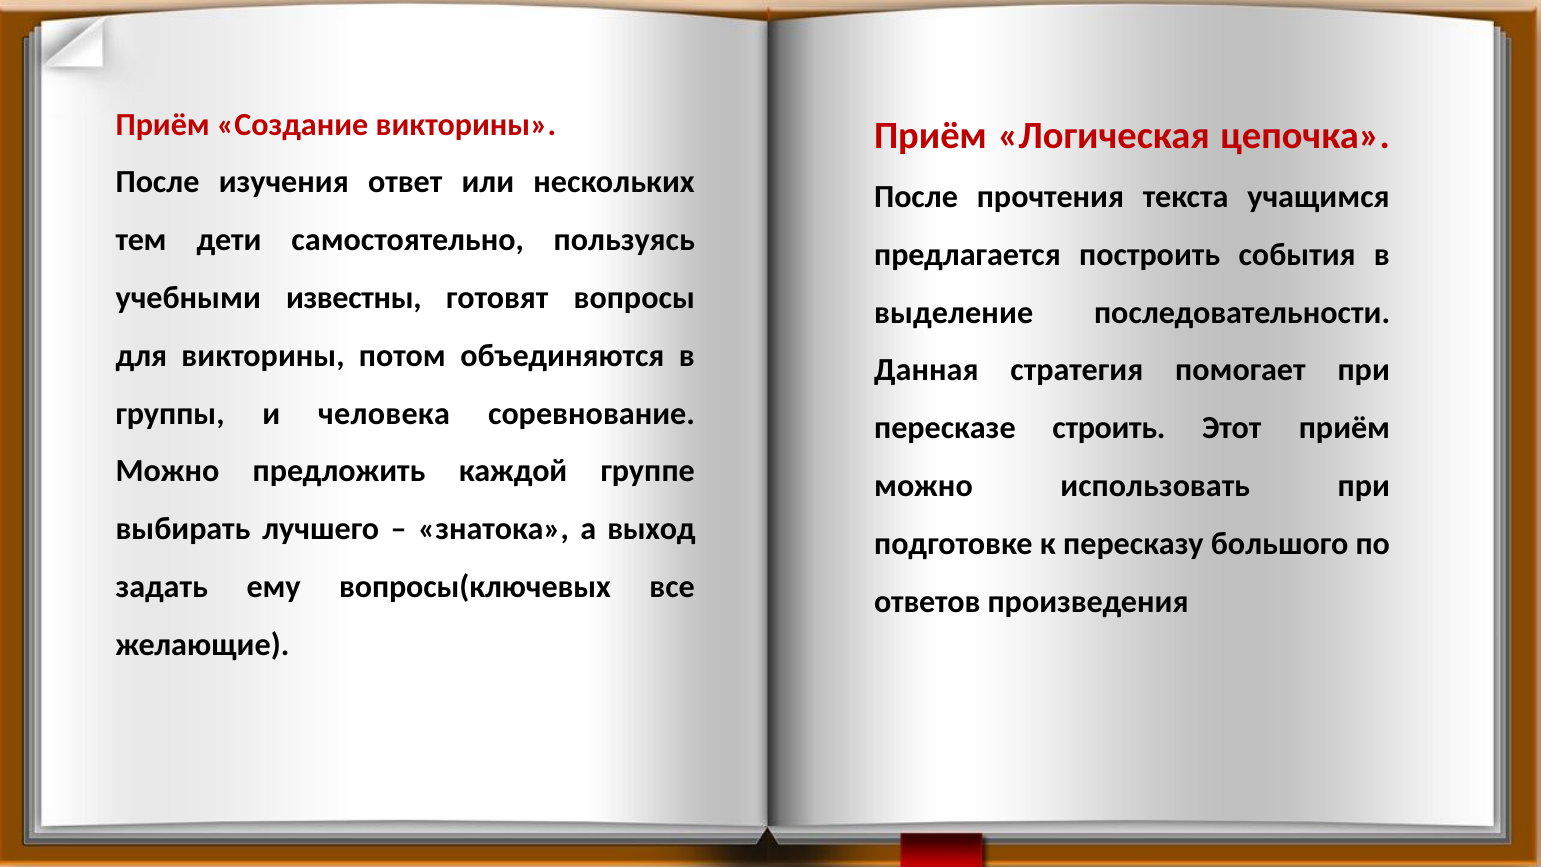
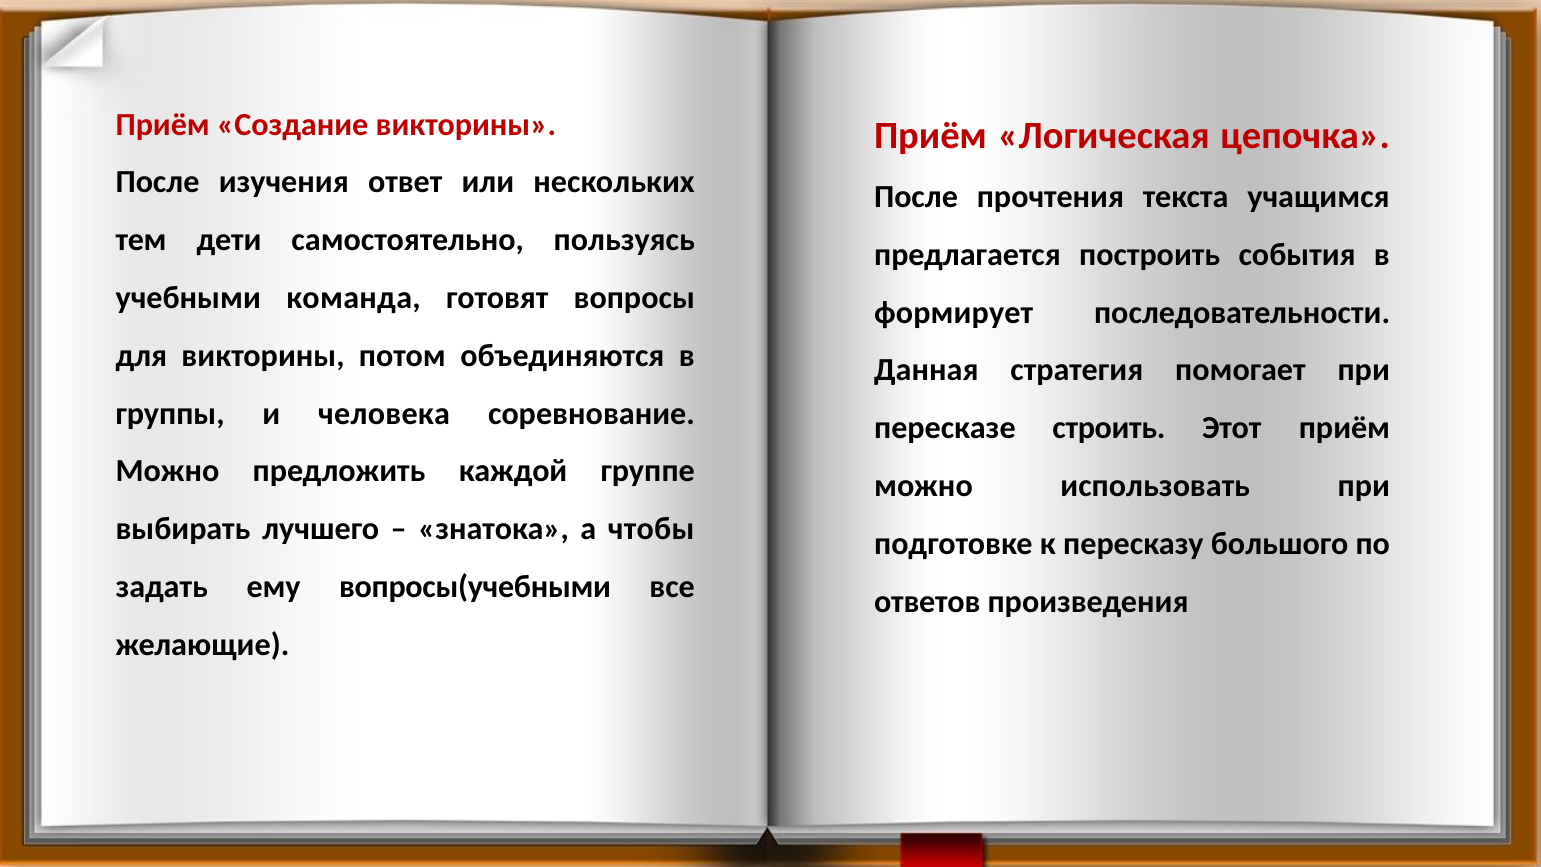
известны: известны -> команда
выделение: выделение -> формирует
выход: выход -> чтобы
вопросы(ключевых: вопросы(ключевых -> вопросы(учебными
